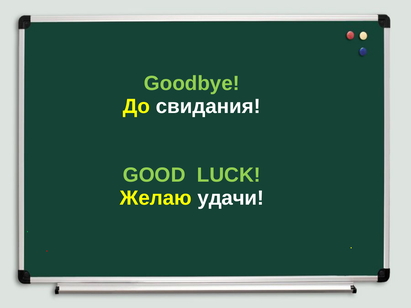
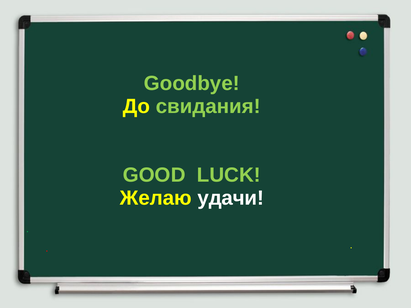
свидания colour: white -> light green
